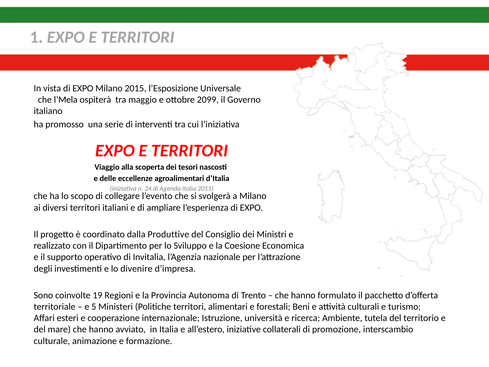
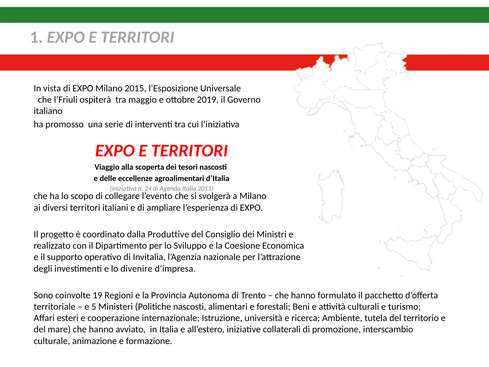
l’Mela: l’Mela -> l’Friuli
2099: 2099 -> 2019
Politiche territori: territori -> nascosti
